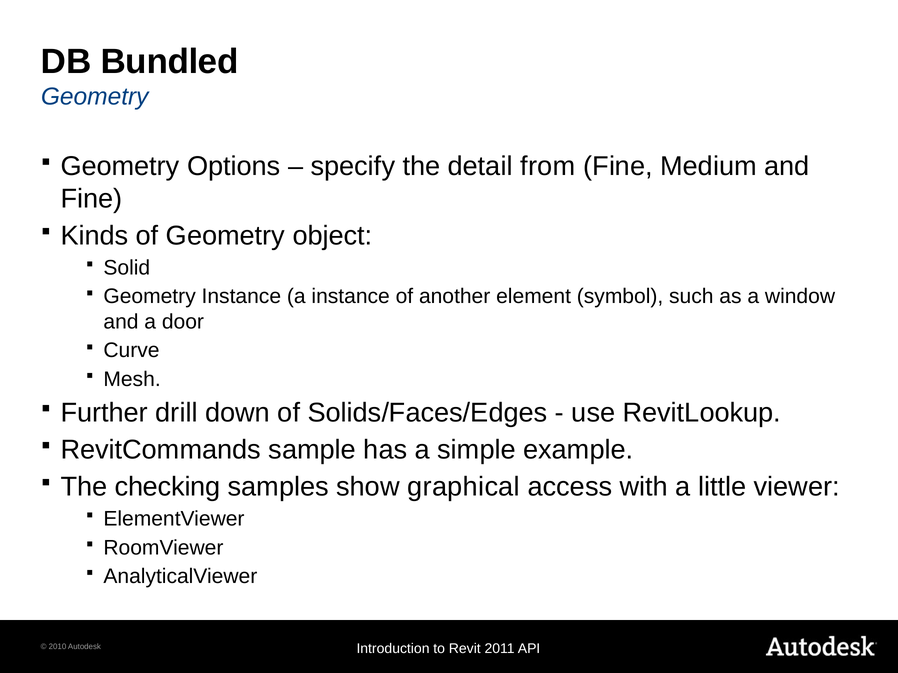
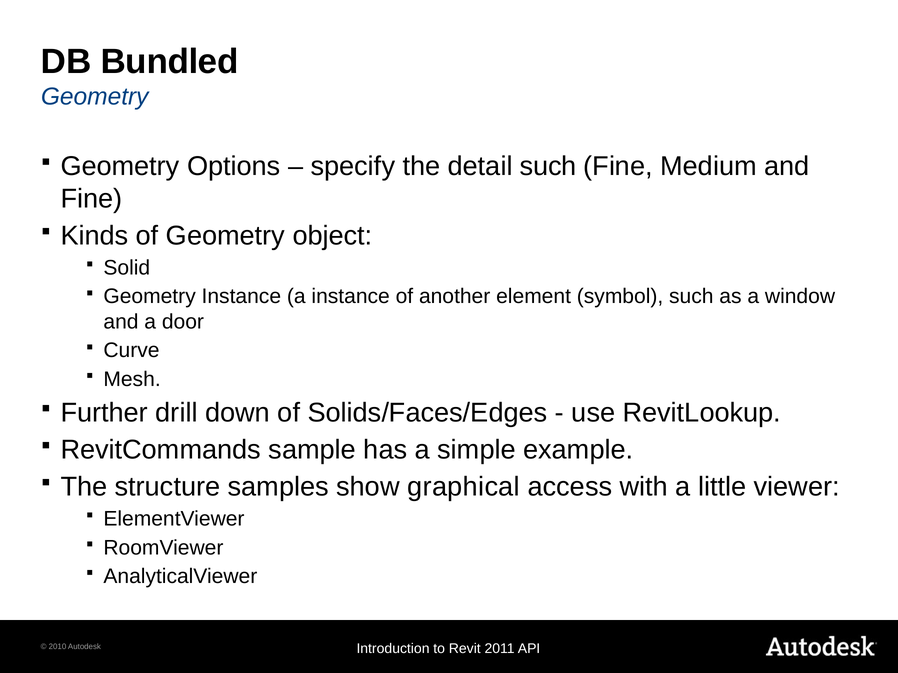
detail from: from -> such
checking: checking -> structure
